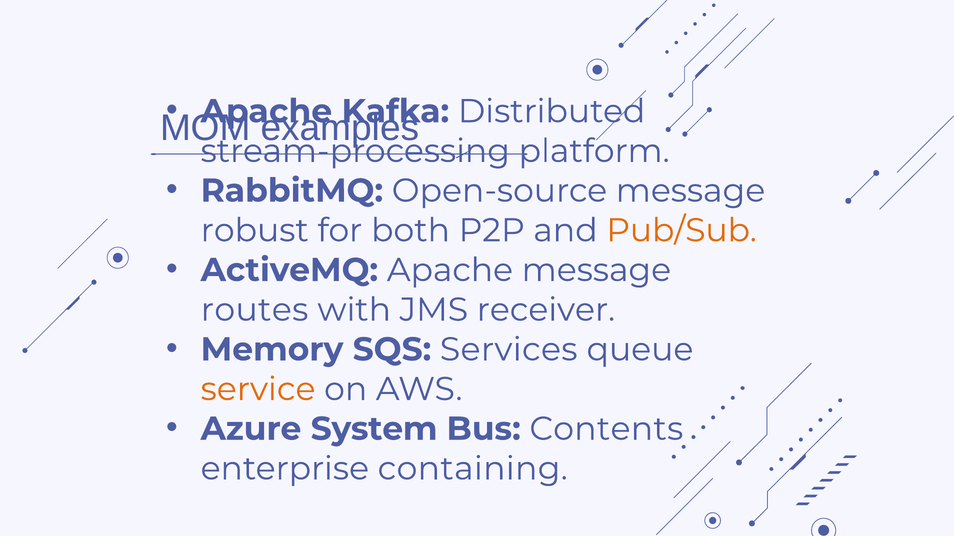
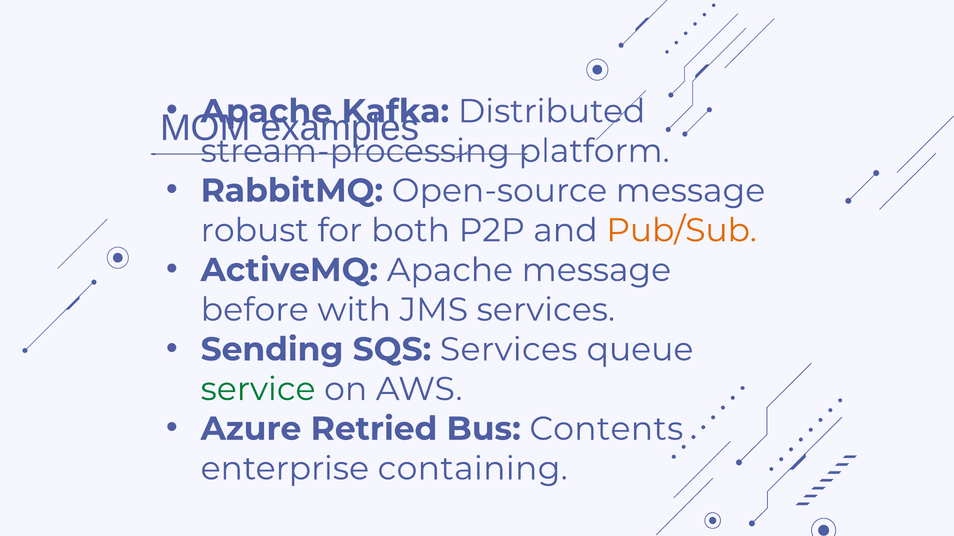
routes: routes -> before
JMS receiver: receiver -> services
Memory: Memory -> Sending
service colour: orange -> green
System: System -> Retried
